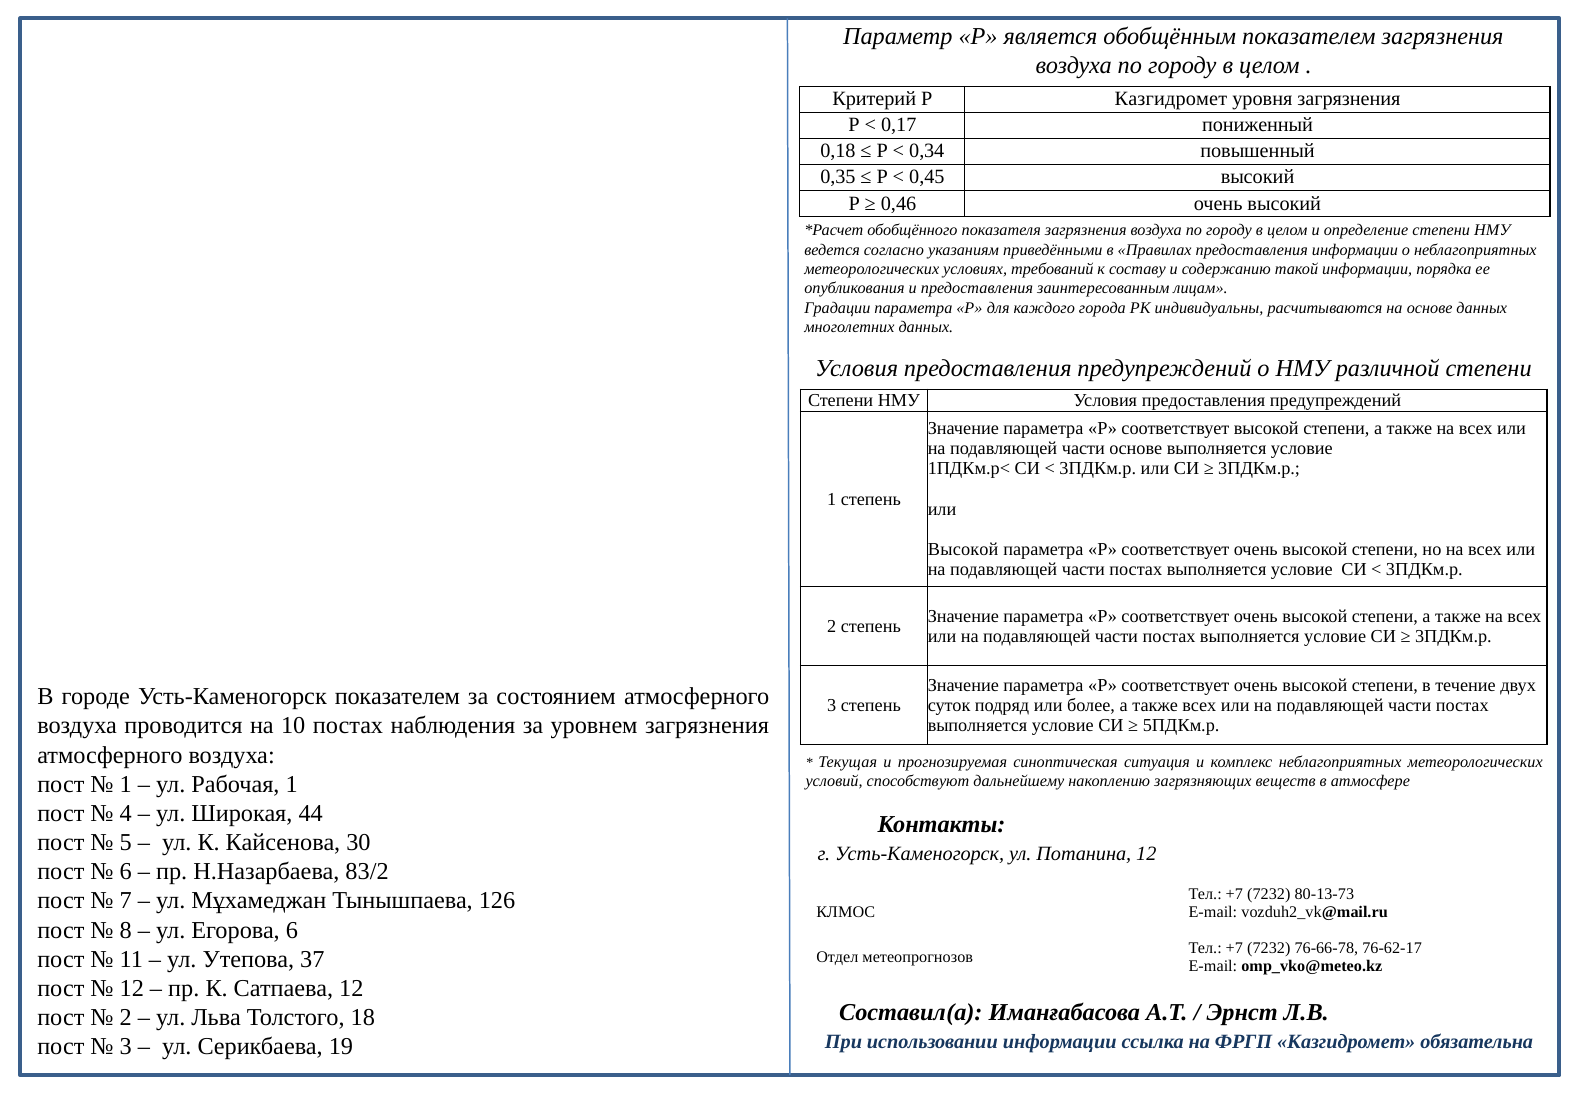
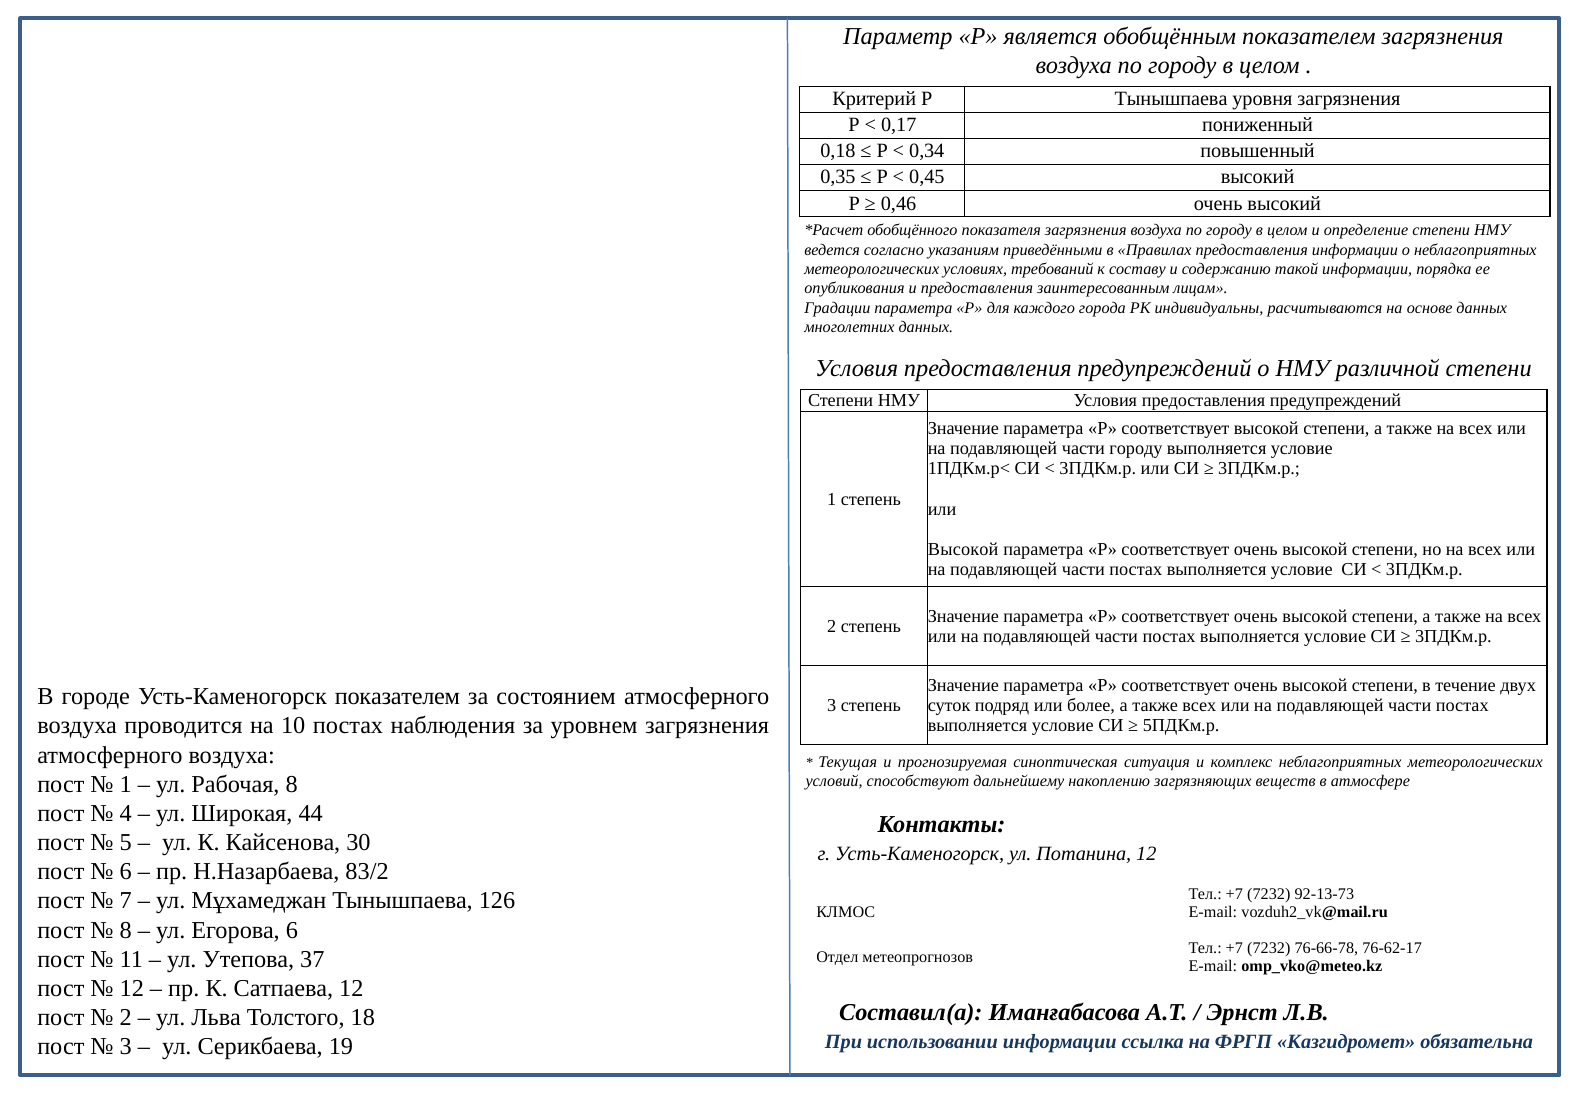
Р Казгидромет: Казгидромет -> Тынышпаева
части основе: основе -> городу
Рабочая 1: 1 -> 8
80-13-73: 80-13-73 -> 92-13-73
